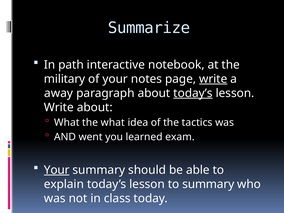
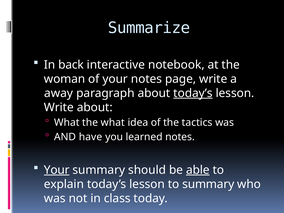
path: path -> back
military: military -> woman
write at (213, 79) underline: present -> none
went: went -> have
learned exam: exam -> notes
able underline: none -> present
